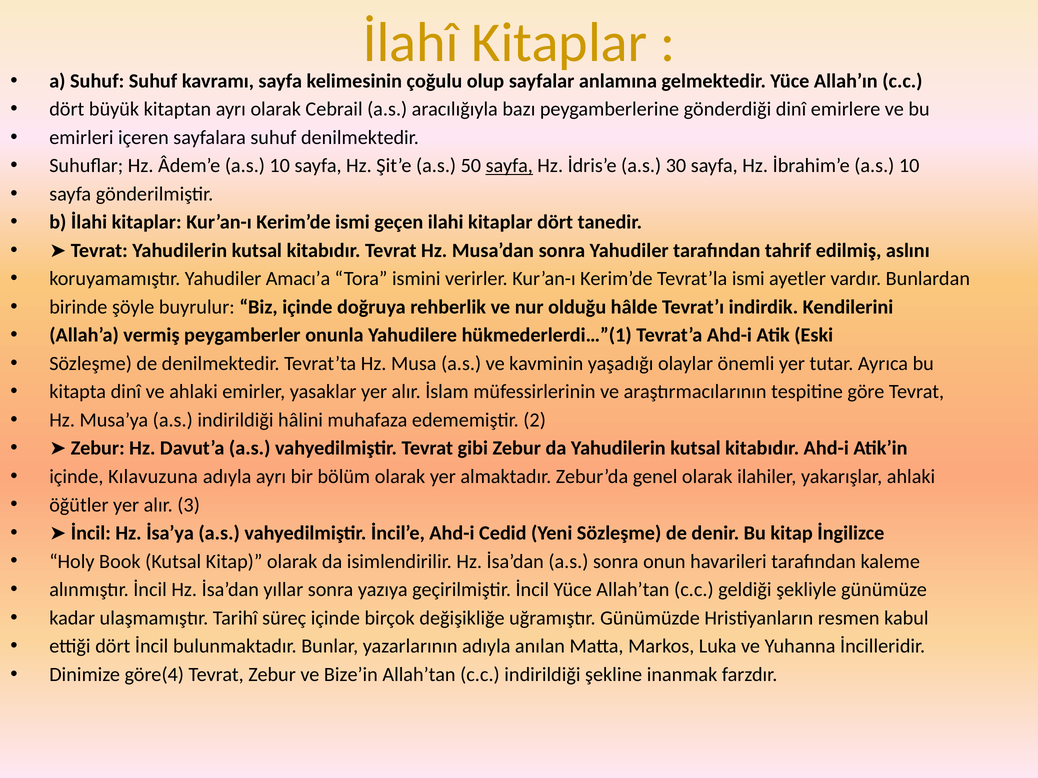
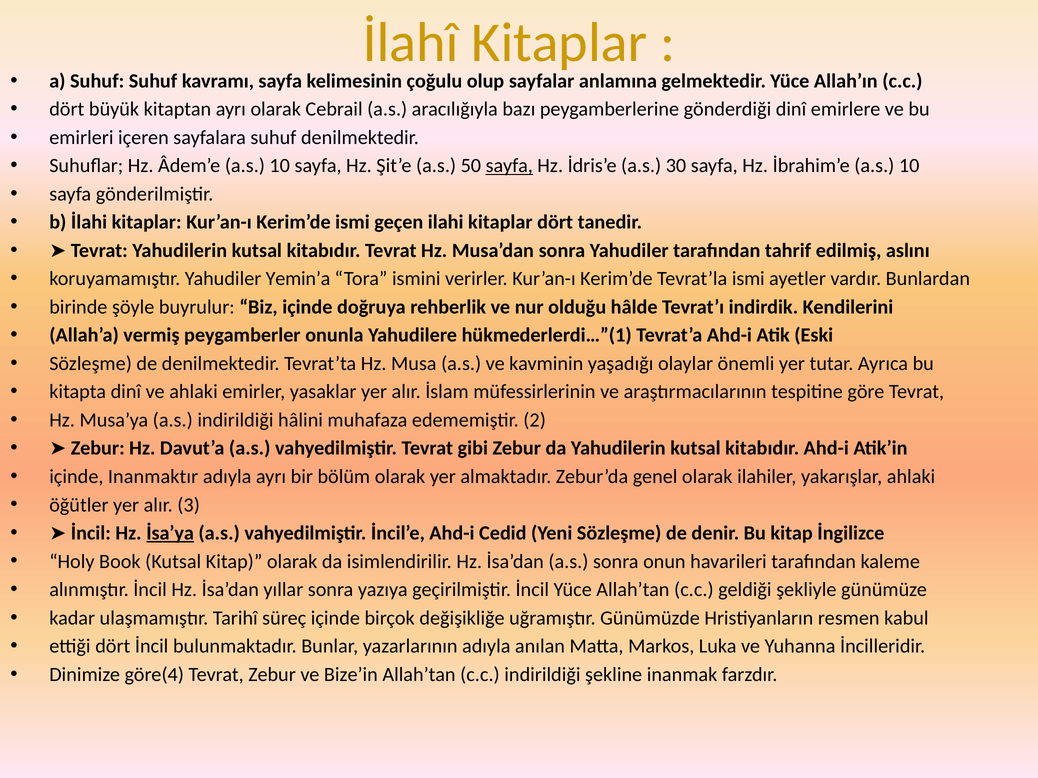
Amacı’a: Amacı’a -> Yemin’a
Kılavuzuna: Kılavuzuna -> Inanmaktır
İsa’ya underline: none -> present
